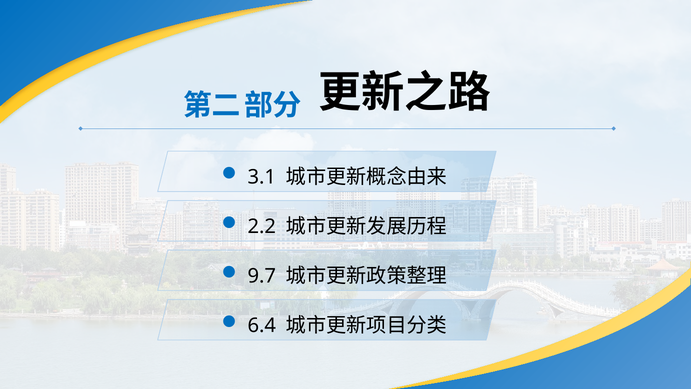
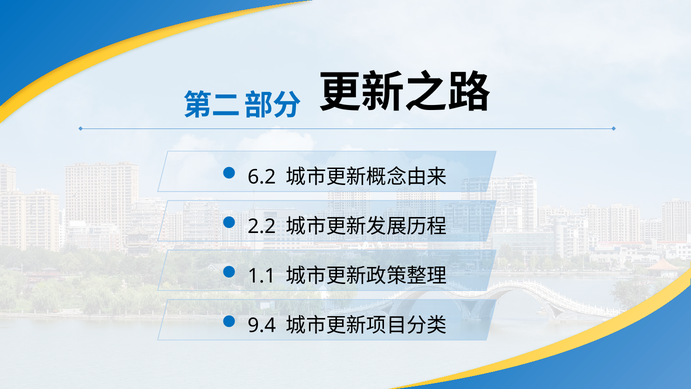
3.1: 3.1 -> 6.2
9.7: 9.7 -> 1.1
6.4: 6.4 -> 9.4
